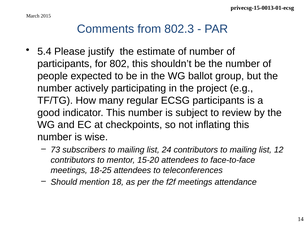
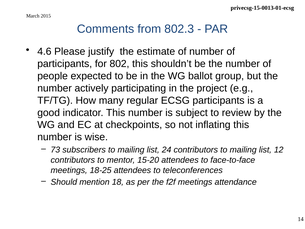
5.4: 5.4 -> 4.6
